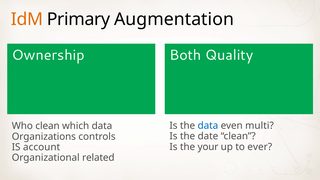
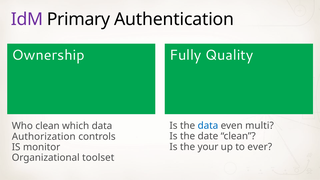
IdM colour: orange -> purple
Augmentation: Augmentation -> Authentication
Both: Both -> Fully
Organizations: Organizations -> Authorization
account: account -> monitor
related: related -> toolset
